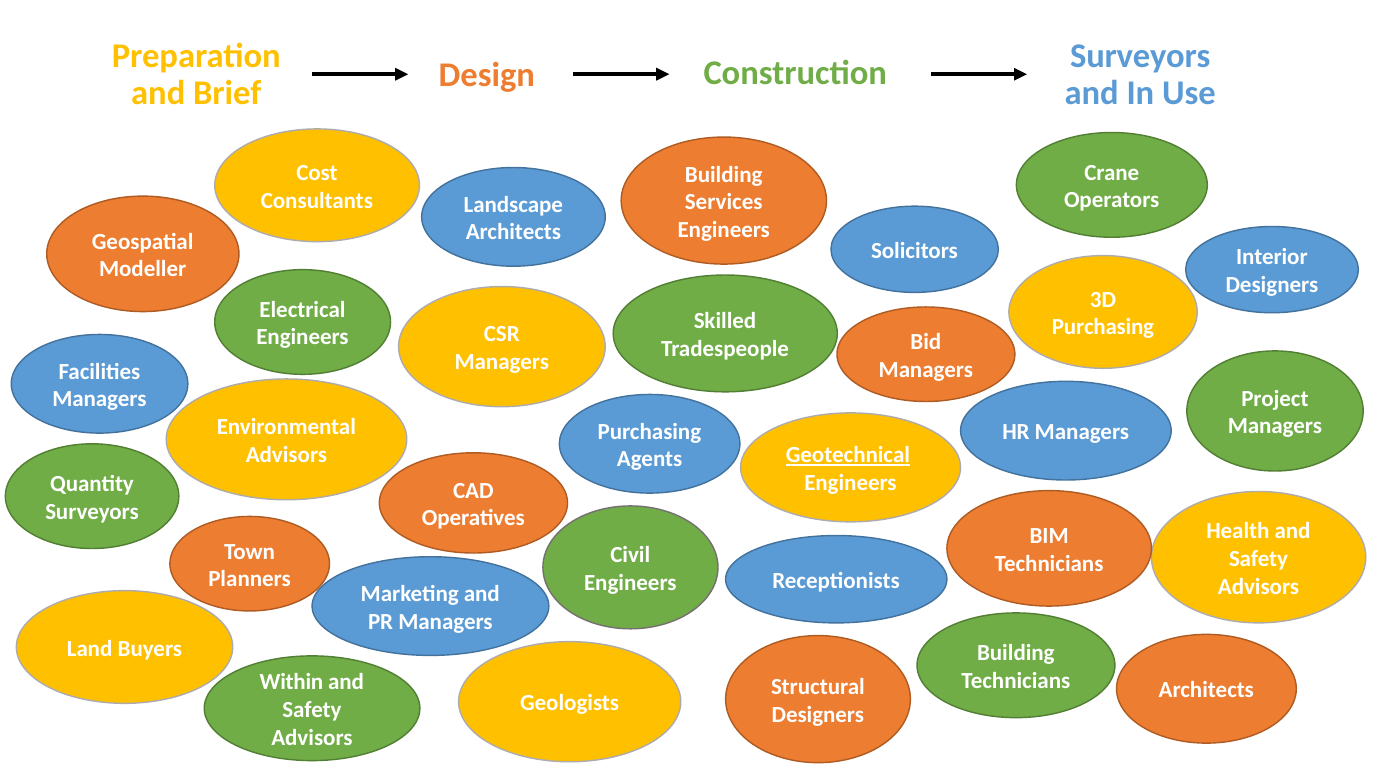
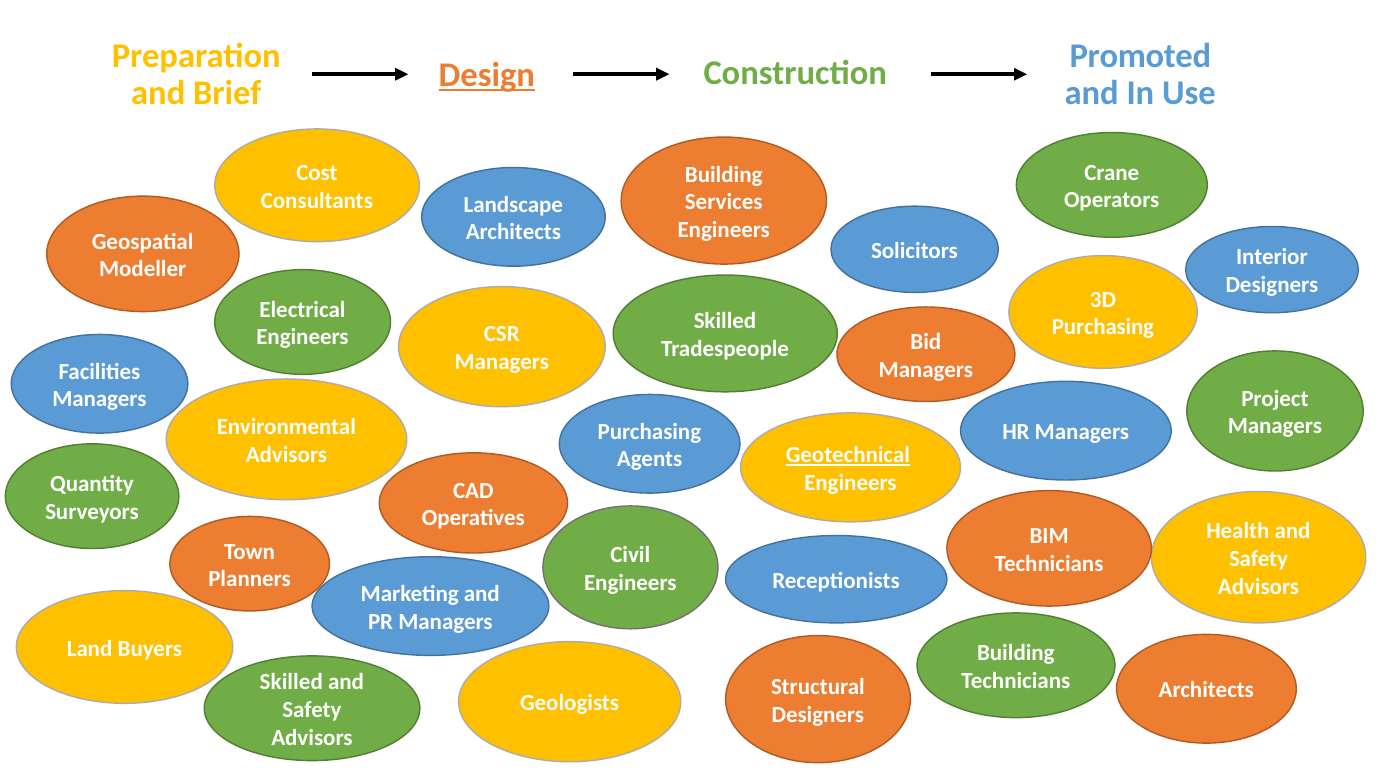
Surveyors at (1140, 56): Surveyors -> Promoted
Design underline: none -> present
Within at (291, 682): Within -> Skilled
